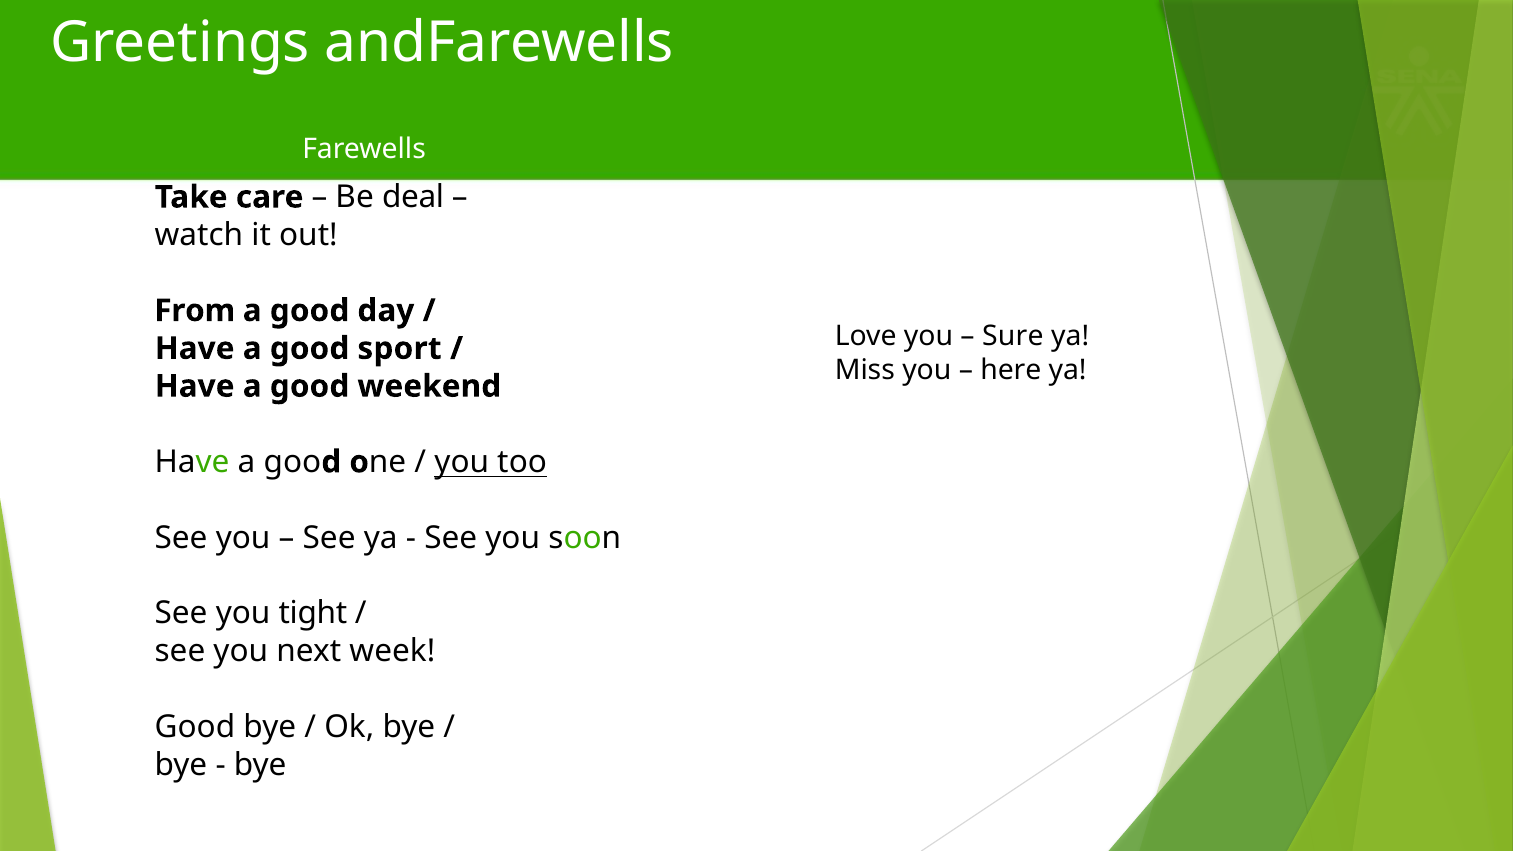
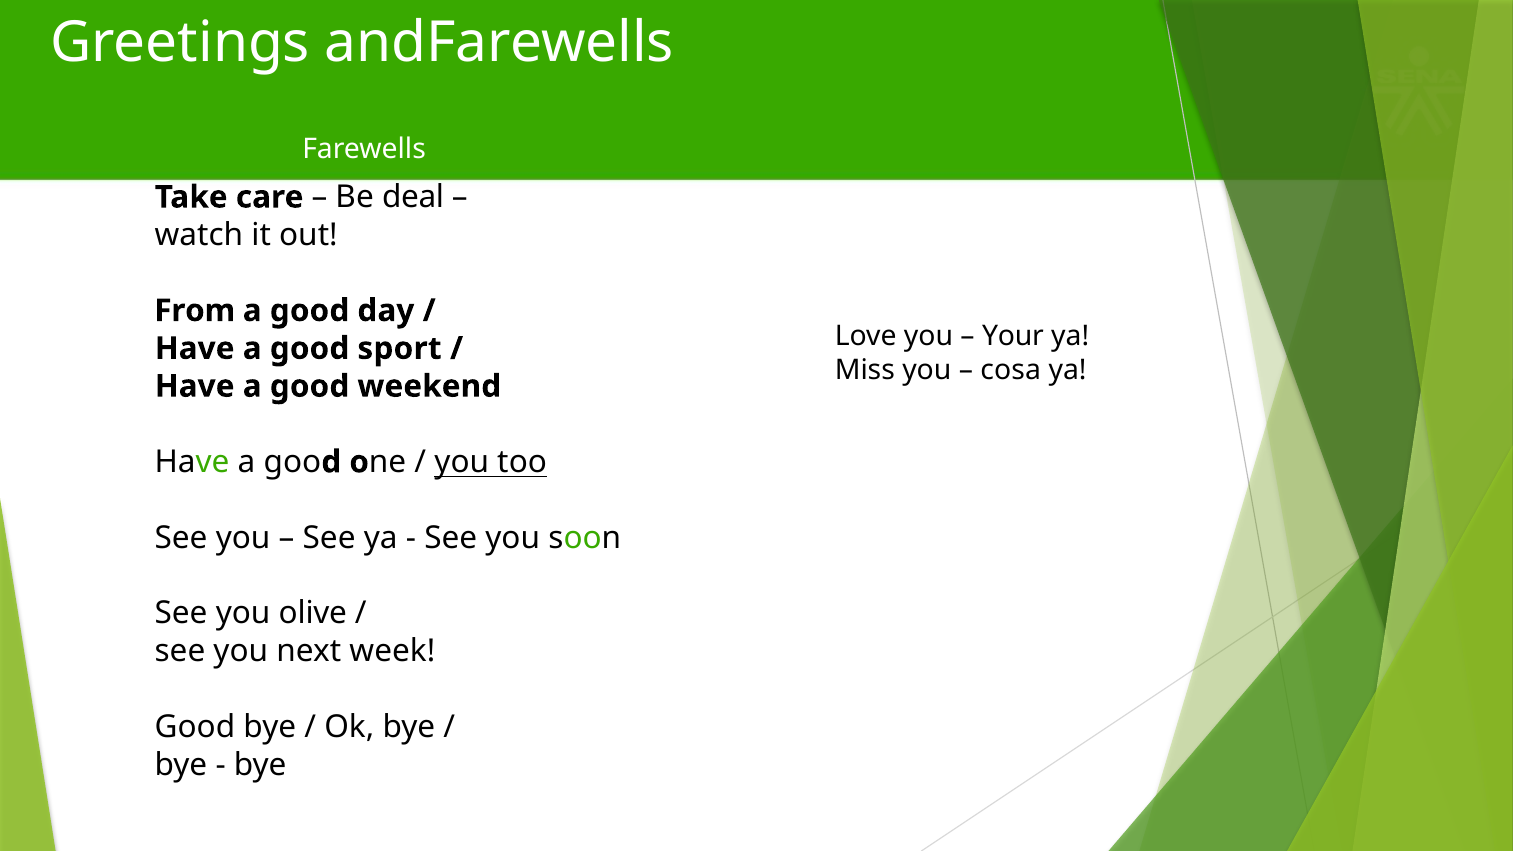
Sure: Sure -> Your
here: here -> cosa
tight: tight -> olive
